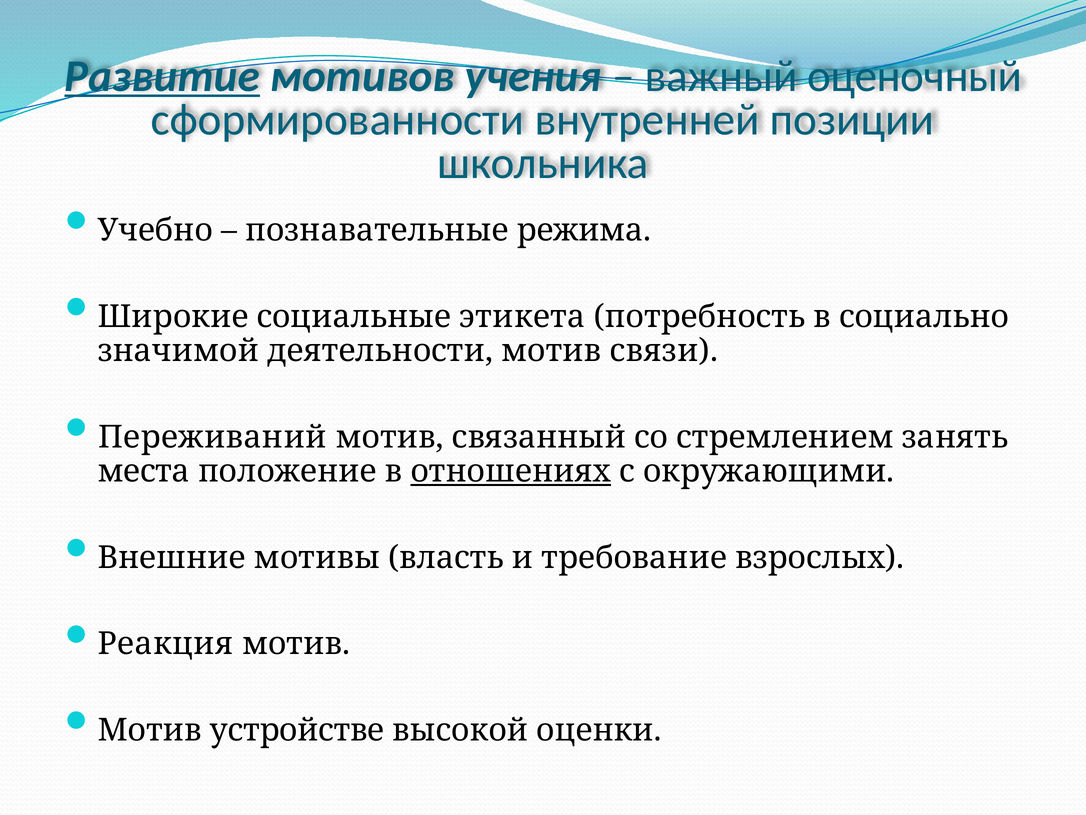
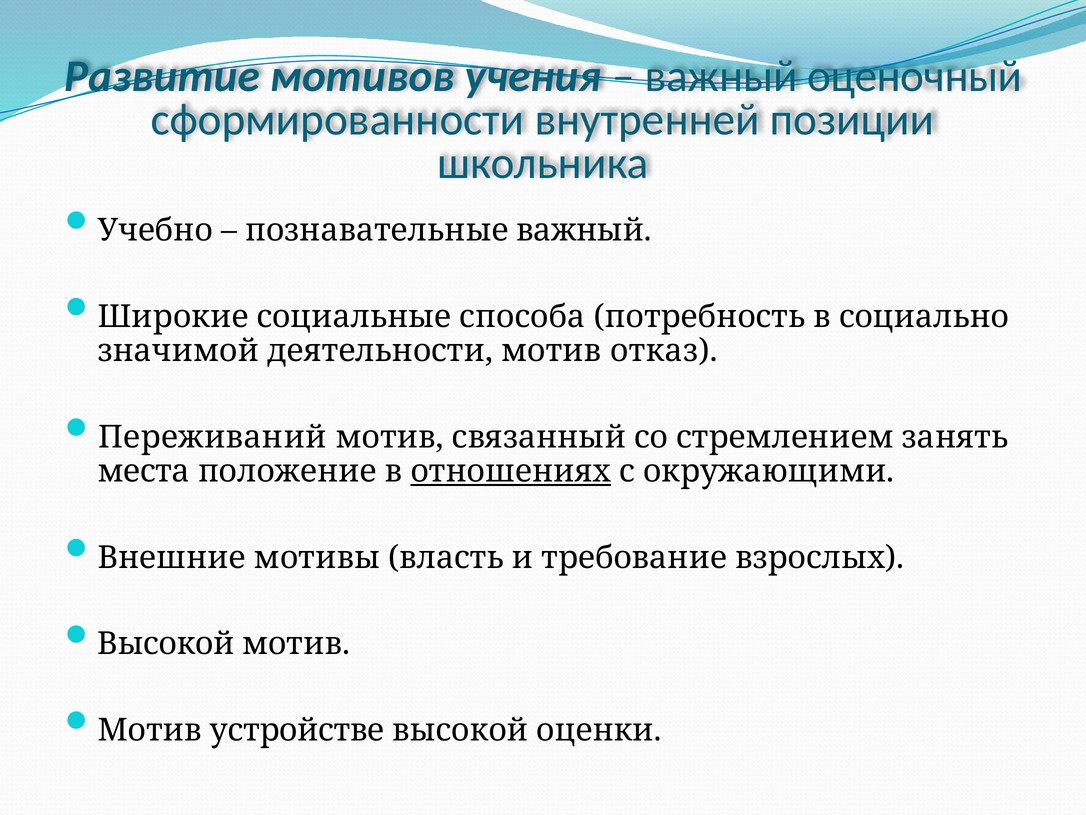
Развитие underline: present -> none
познавательные режима: режима -> важный
этикета: этикета -> способа
связи: связи -> отказ
Реакция at (165, 644): Реакция -> Высокой
